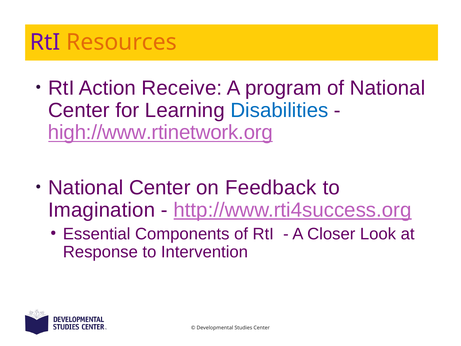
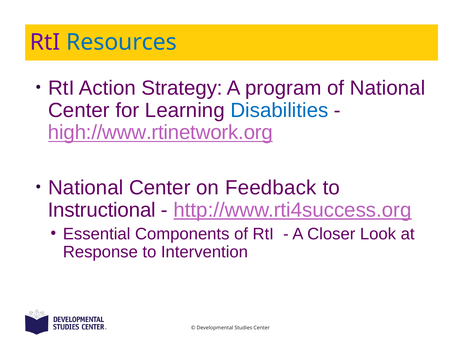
Resources colour: orange -> blue
Receive: Receive -> Strategy
Imagination: Imagination -> Instructional
